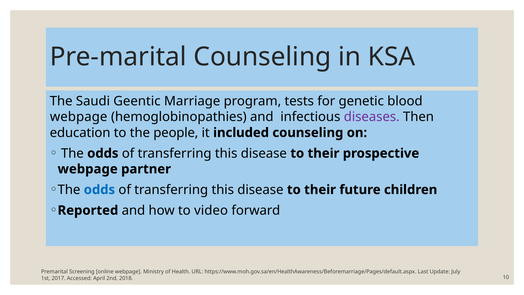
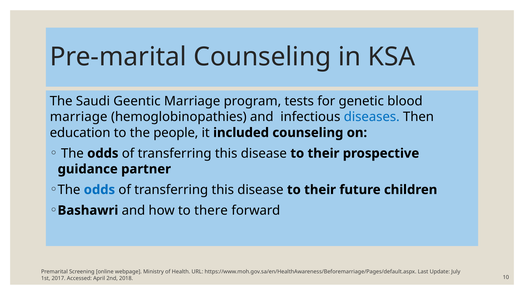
webpage at (79, 117): webpage -> marriage
diseases colour: purple -> blue
webpage at (88, 169): webpage -> guidance
Reported: Reported -> Bashawri
video: video -> there
